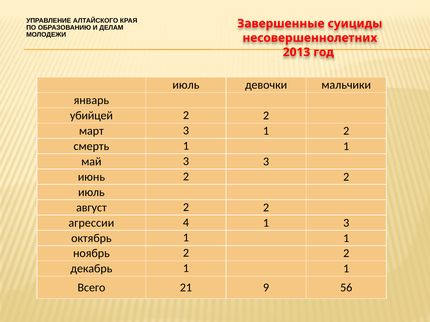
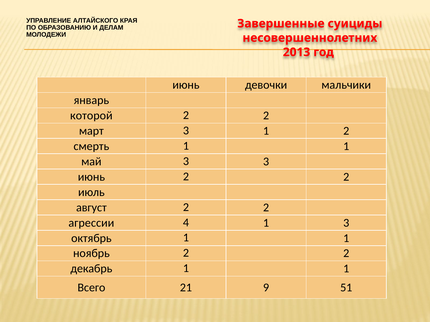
июль at (186, 85): июль -> июнь
убийцей: убийцей -> которой
56: 56 -> 51
